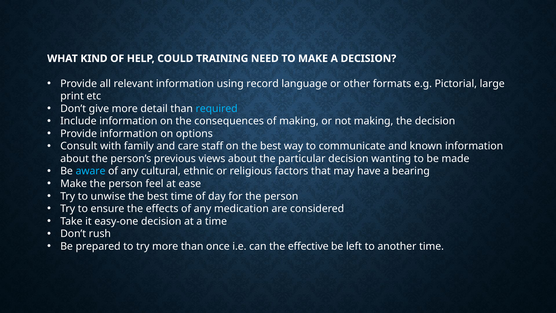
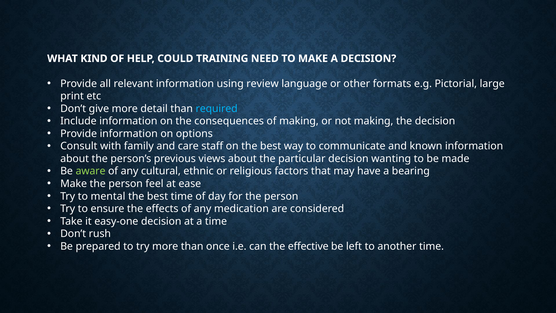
record: record -> review
aware colour: light blue -> light green
unwise: unwise -> mental
